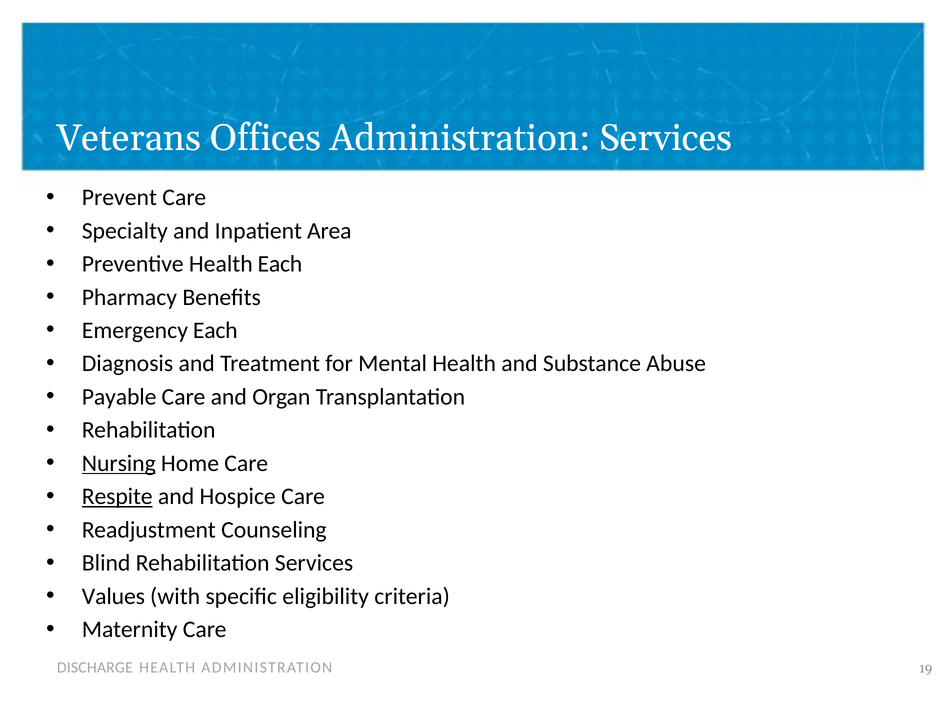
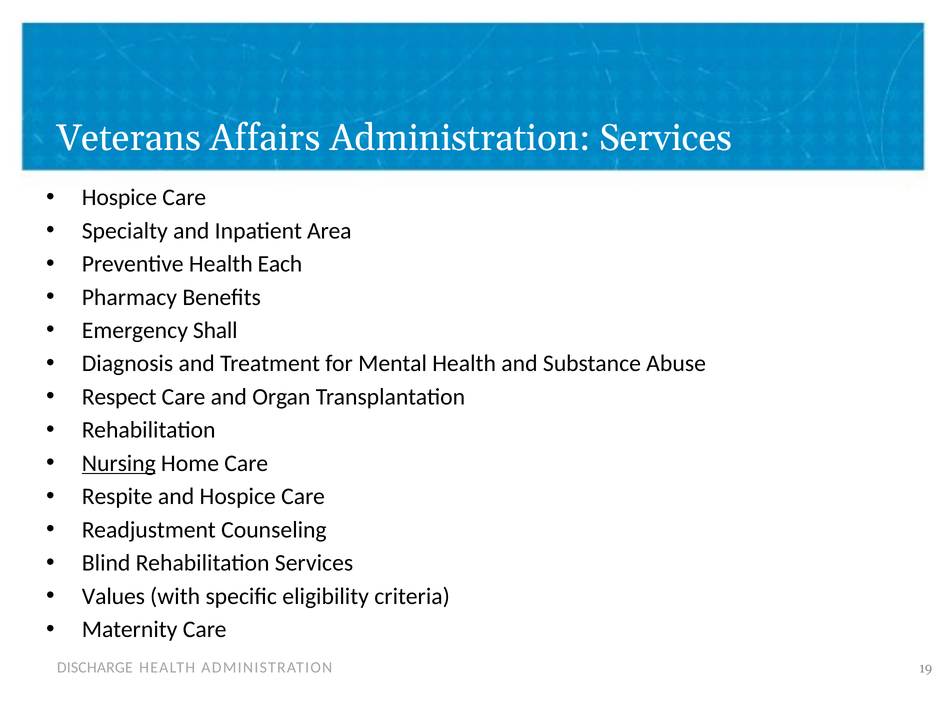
Offices: Offices -> Affairs
Prevent at (119, 197): Prevent -> Hospice
Emergency Each: Each -> Shall
Payable: Payable -> Respect
Respite underline: present -> none
